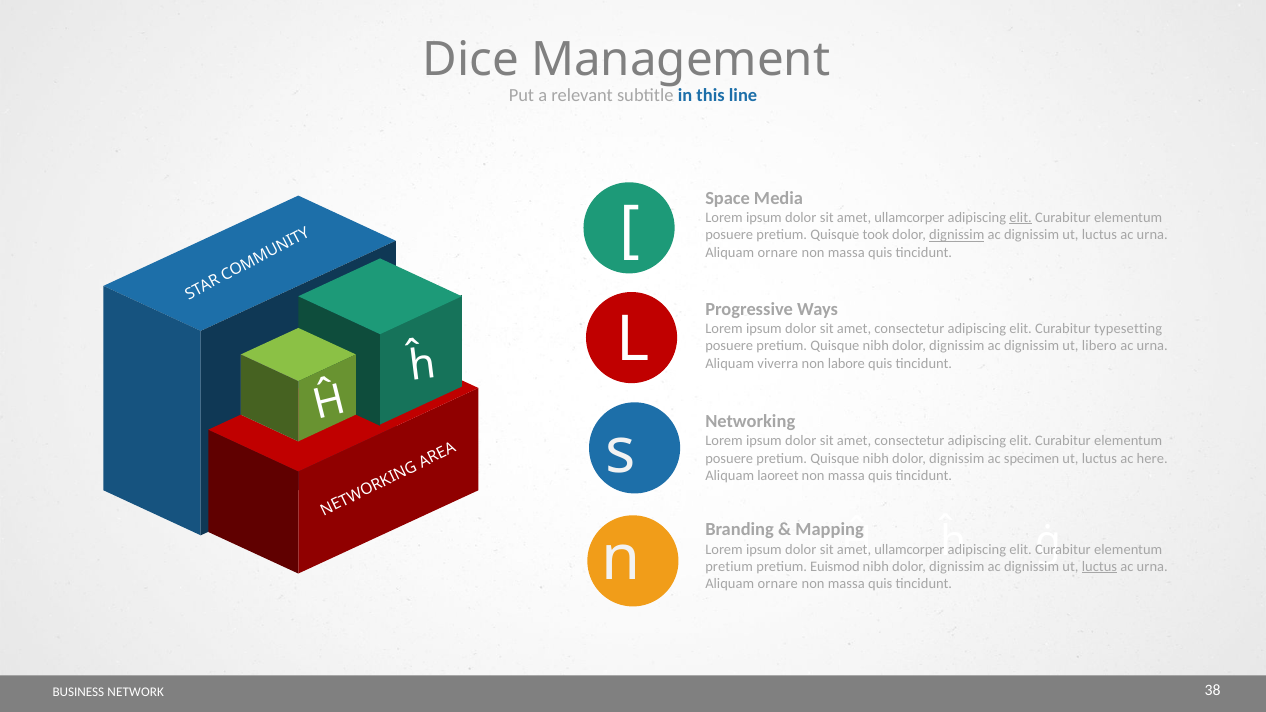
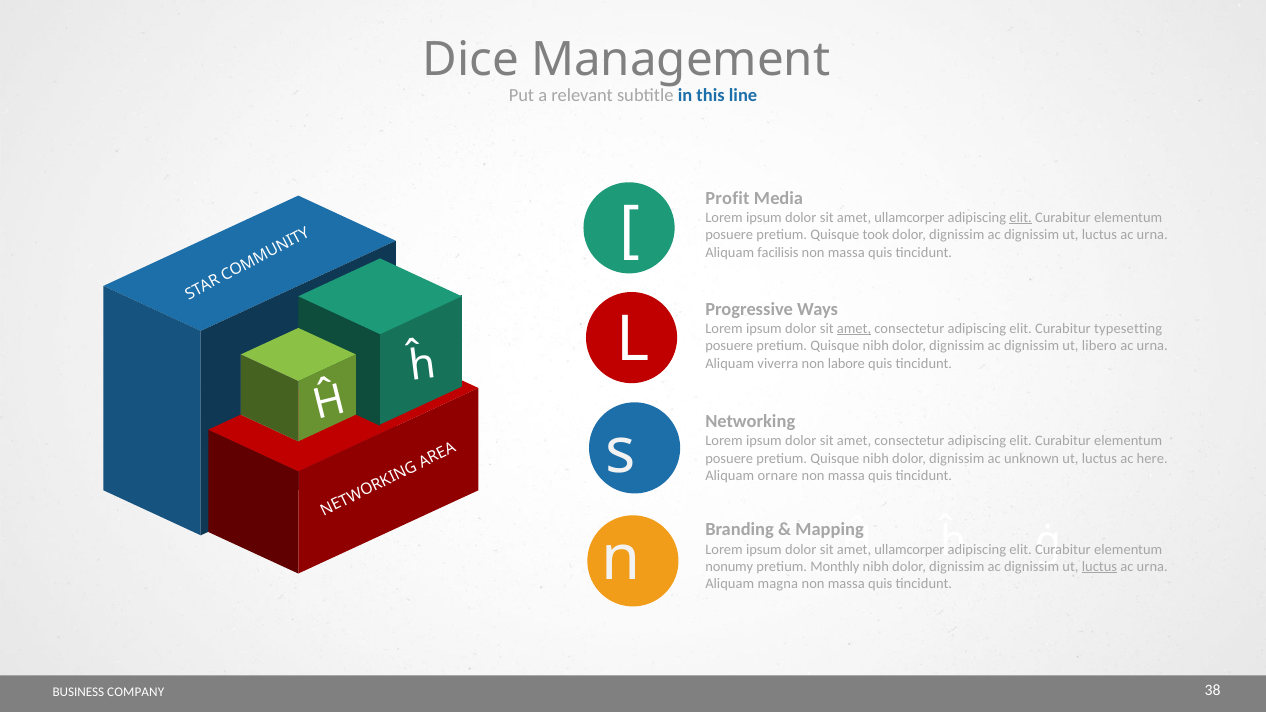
Space: Space -> Profit
dignissim at (957, 235) underline: present -> none
ornare at (778, 252): ornare -> facilisis
amet at (854, 329) underline: none -> present
specimen: specimen -> unknown
laoreet: laoreet -> ornare
pretium at (729, 567): pretium -> nonumy
Euismod: Euismod -> Monthly
ornare at (778, 584): ornare -> magna
NETWORK: NETWORK -> COMPANY
